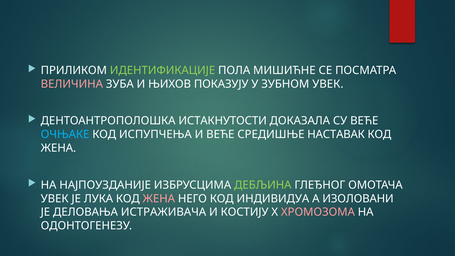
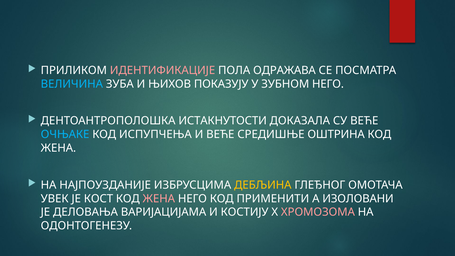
ИДЕНТИФИКАЦИЈЕ colour: light green -> pink
МИШИЋНЕ: МИШИЋНЕ -> ОДРАЖАВА
ВЕЛИЧИНА colour: pink -> light blue
ЗУБНОМ УВЕК: УВЕК -> НЕГО
НАСТАВАК: НАСТАВАК -> ОШТРИНА
ДЕБЉИНА colour: light green -> yellow
ЛУКА: ЛУКА -> КОСТ
ИНДИВИДУА: ИНДИВИДУА -> ПРИМЕНИТИ
ИСТРАЖИВАЧА: ИСТРАЖИВАЧА -> ВАРИЈАЦИЈАМА
